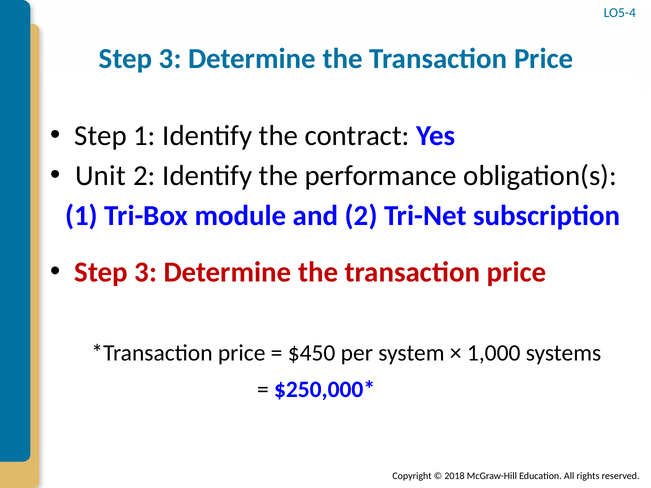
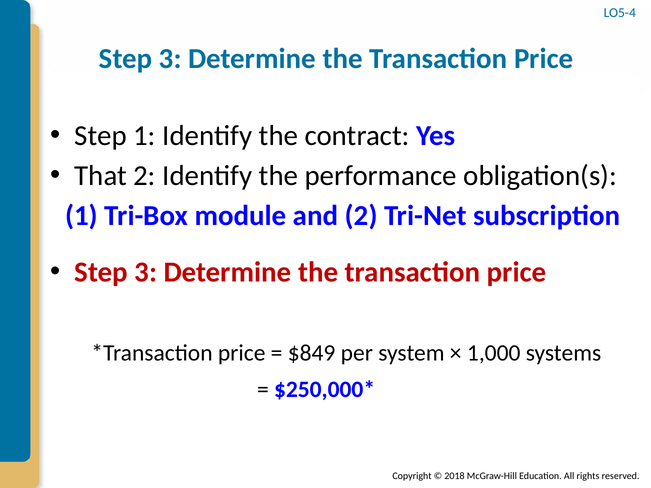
Unit: Unit -> That
$450: $450 -> $849
